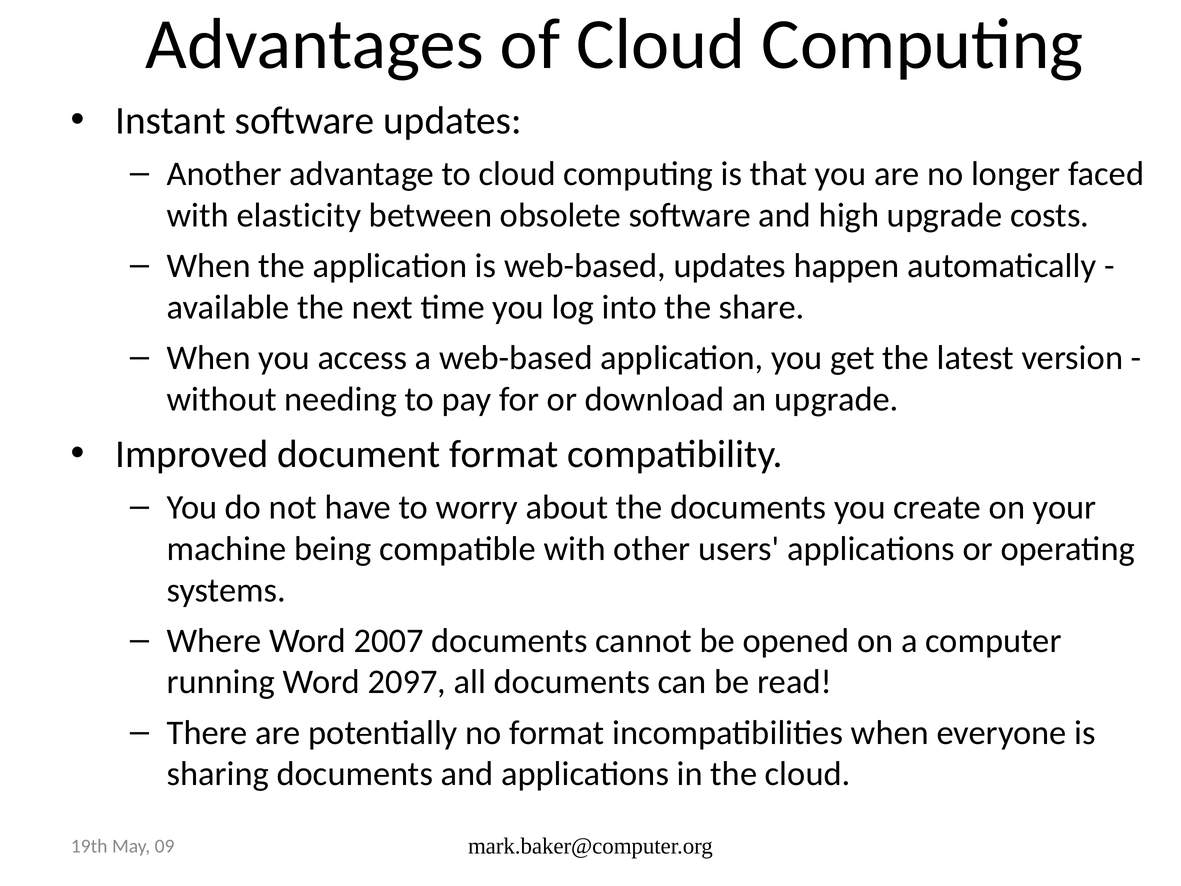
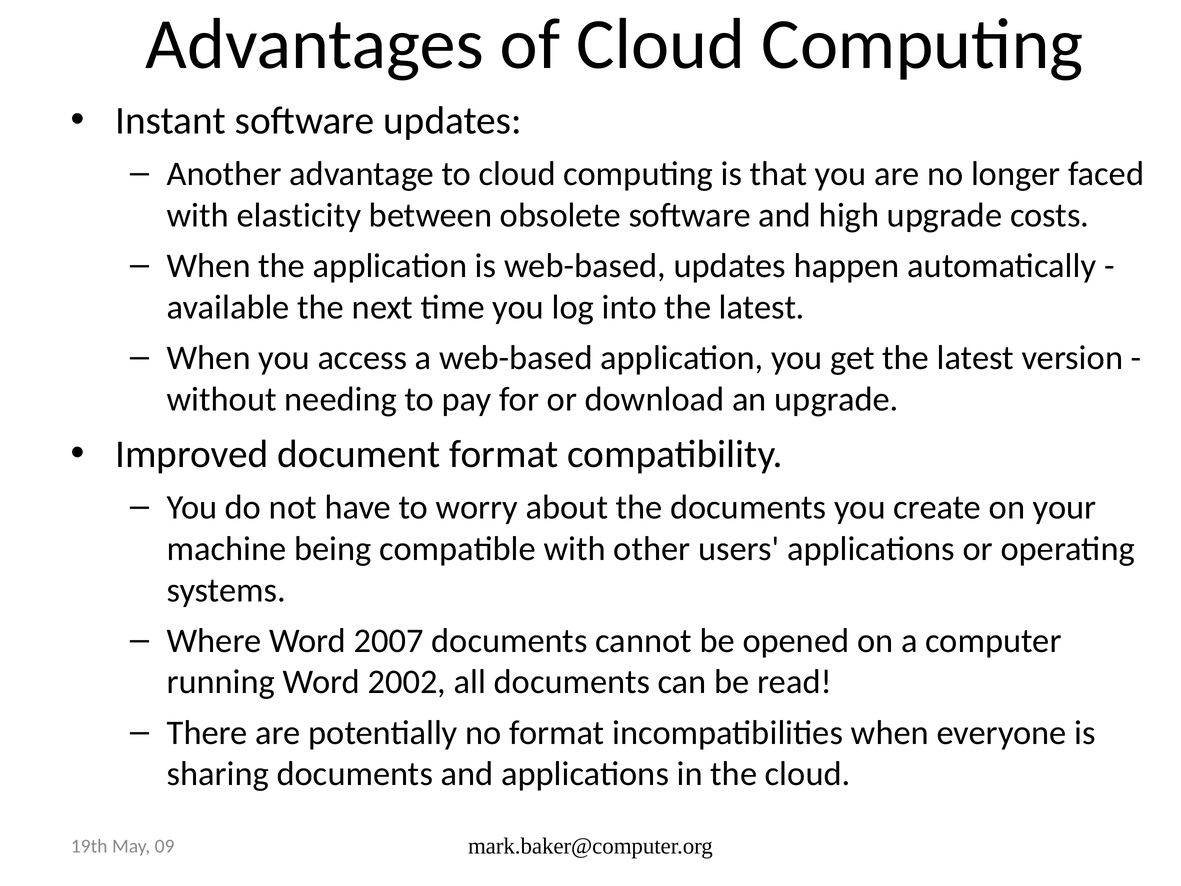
into the share: share -> latest
2097: 2097 -> 2002
